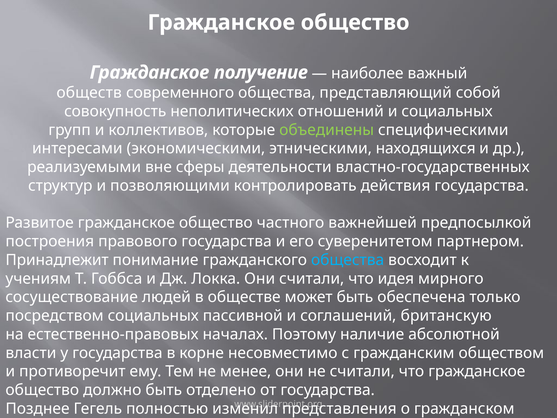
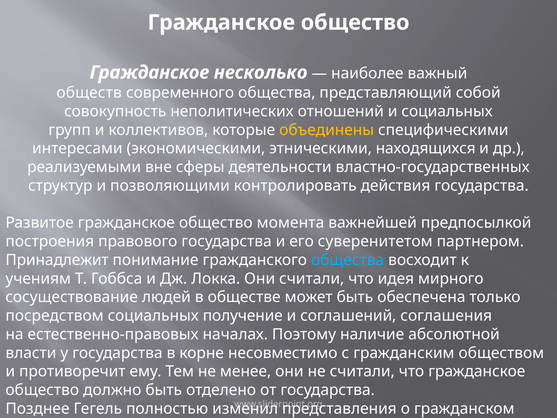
получение: получение -> несколько
объединены colour: light green -> yellow
общество частного: частного -> момента
пассивной: пассивной -> получение
британскую: британскую -> соглашения
